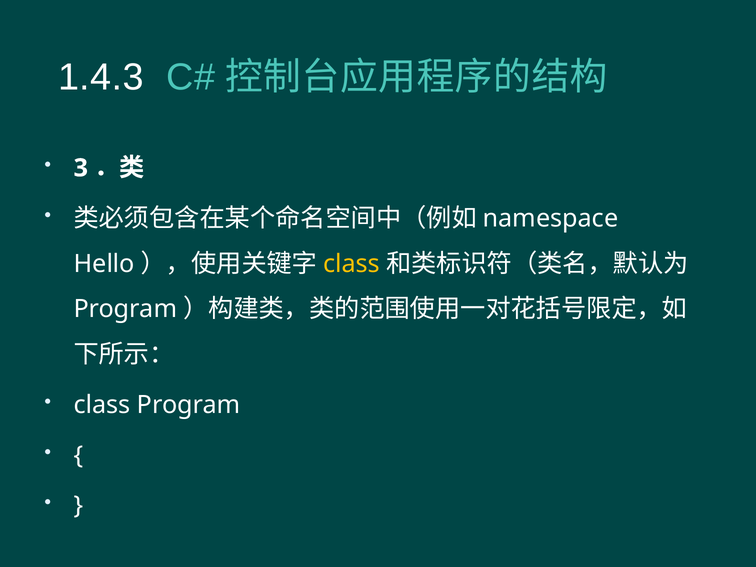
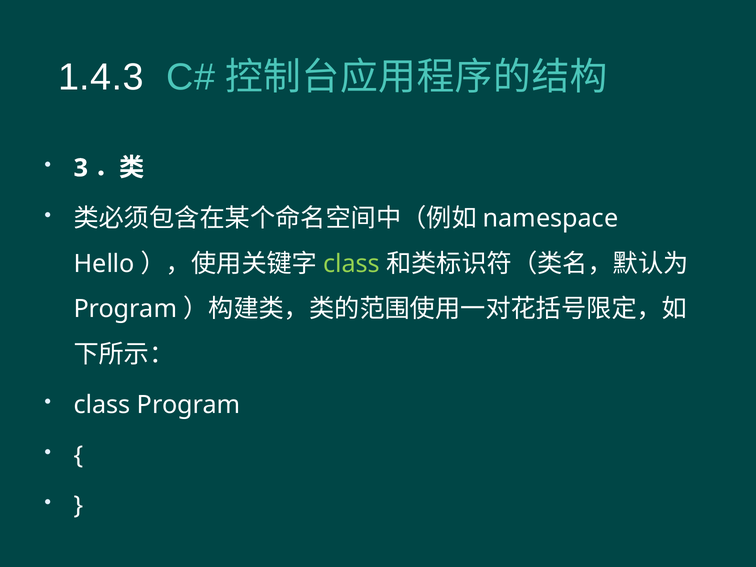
class at (352, 264) colour: yellow -> light green
